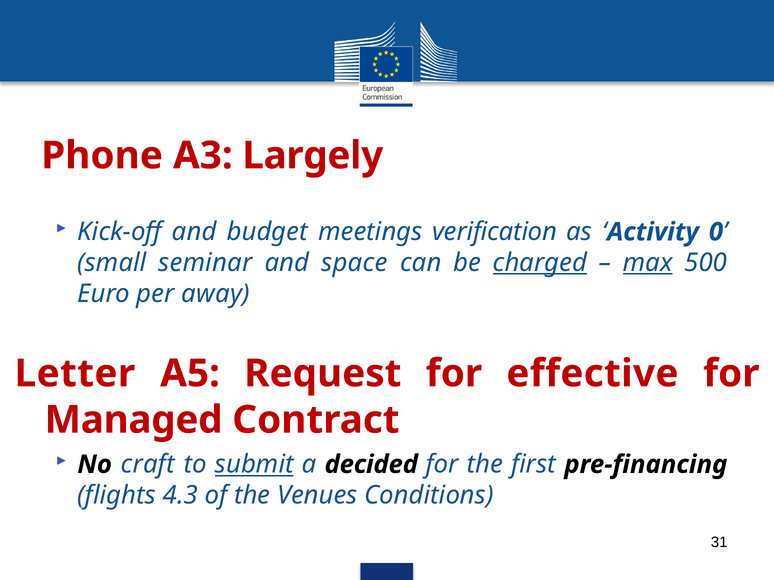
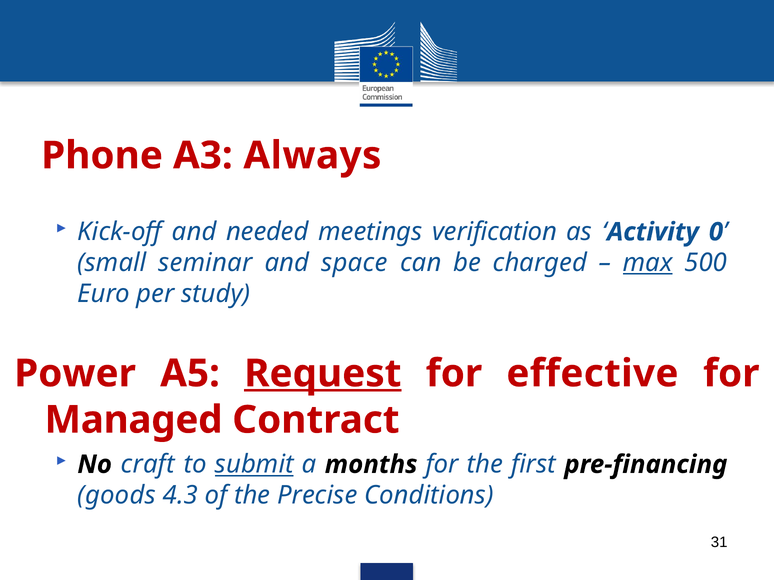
Largely: Largely -> Always
budget: budget -> needed
charged underline: present -> none
away: away -> study
Letter: Letter -> Power
Request underline: none -> present
decided: decided -> months
flights: flights -> goods
Venues: Venues -> Precise
